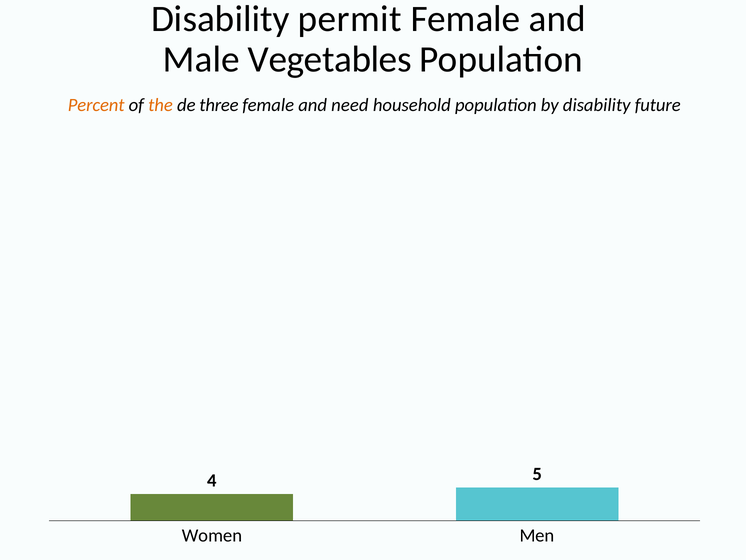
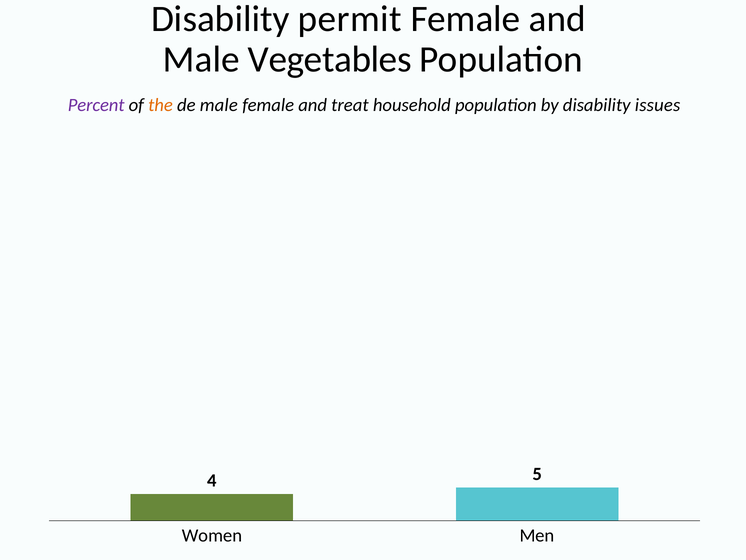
Percent colour: orange -> purple
de three: three -> male
need: need -> treat
future: future -> issues
